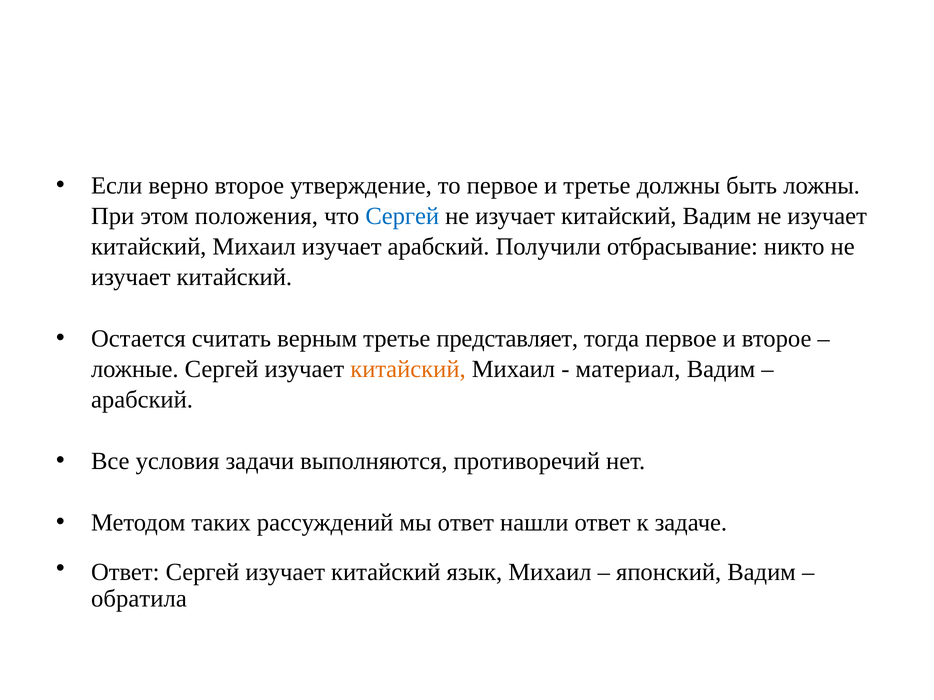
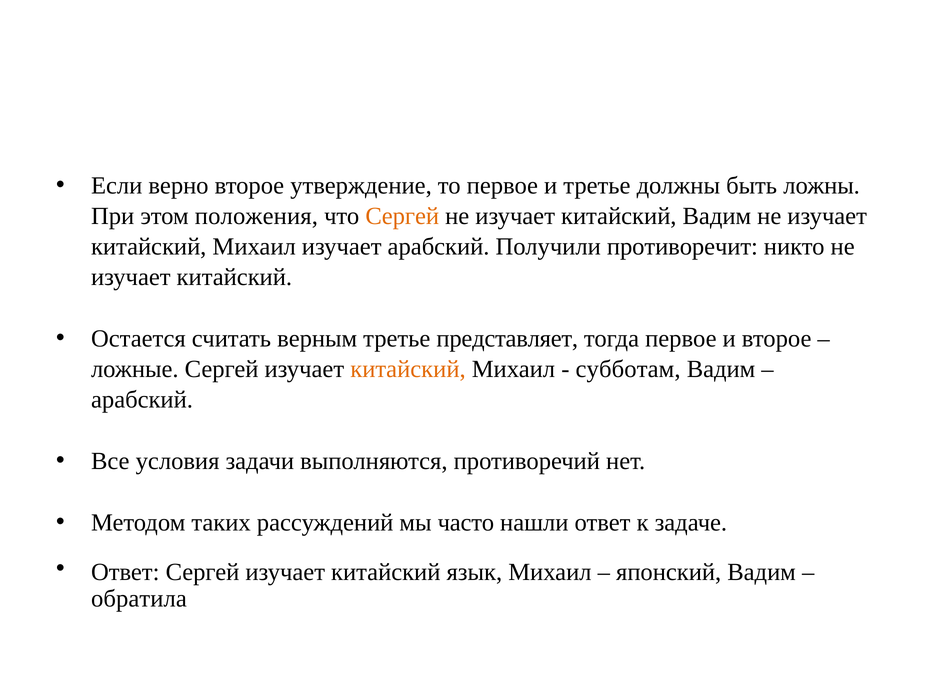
Сергей at (402, 216) colour: blue -> orange
отбрасывание: отбрасывание -> противоречит
материал: материал -> субботам
мы ответ: ответ -> часто
